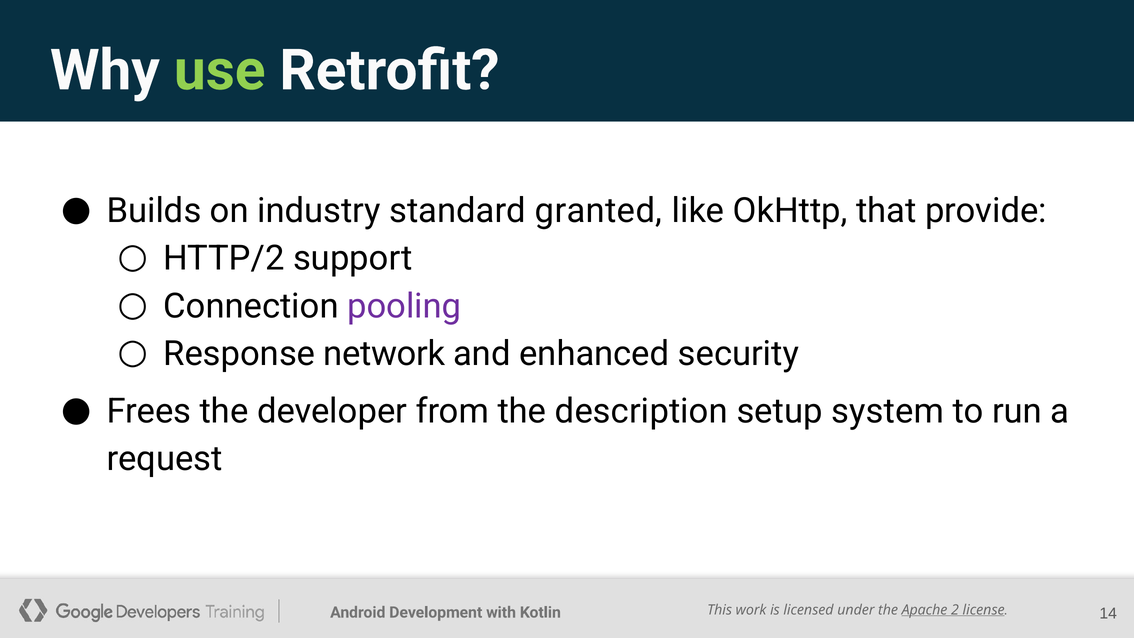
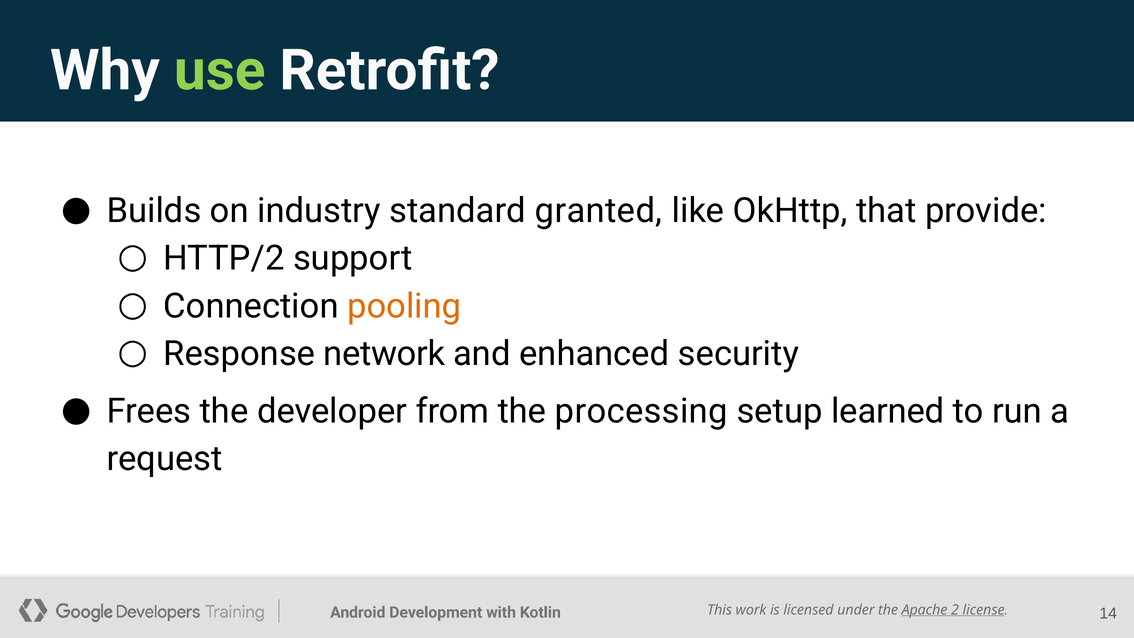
pooling colour: purple -> orange
description: description -> processing
system: system -> learned
